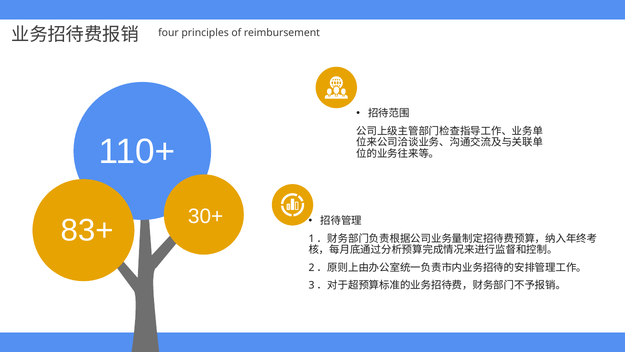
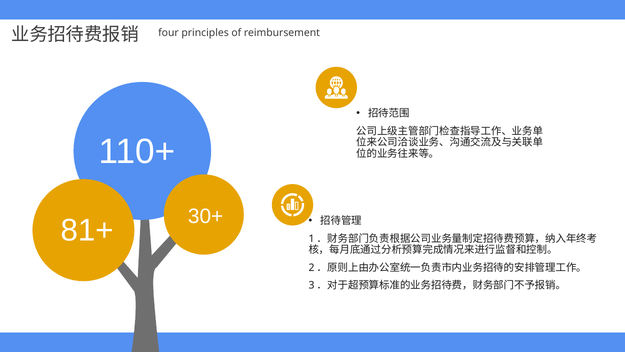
83+: 83+ -> 81+
